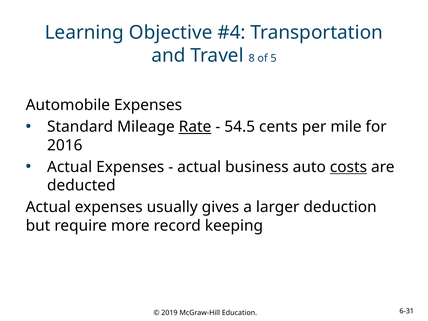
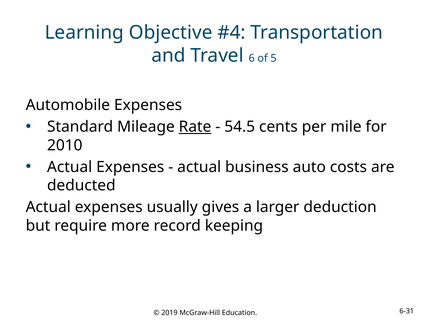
8: 8 -> 6
2016: 2016 -> 2010
costs underline: present -> none
